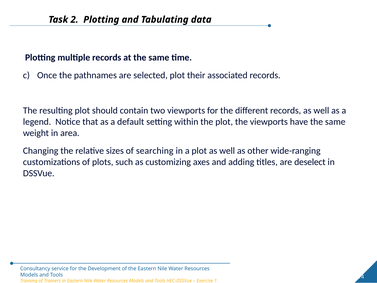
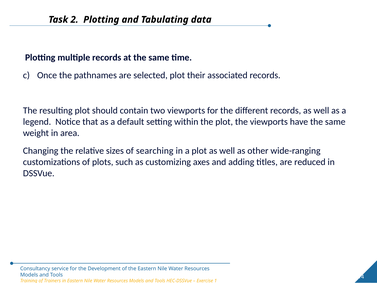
deselect: deselect -> reduced
